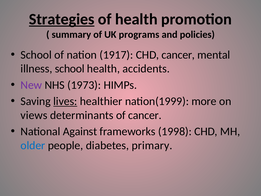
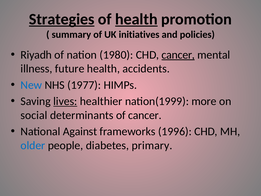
health at (136, 19) underline: none -> present
programs: programs -> initiatives
School at (36, 55): School -> Riyadh
1917: 1917 -> 1980
cancer at (178, 55) underline: none -> present
illness school: school -> future
New colour: purple -> blue
1973: 1973 -> 1977
views: views -> social
1998: 1998 -> 1996
